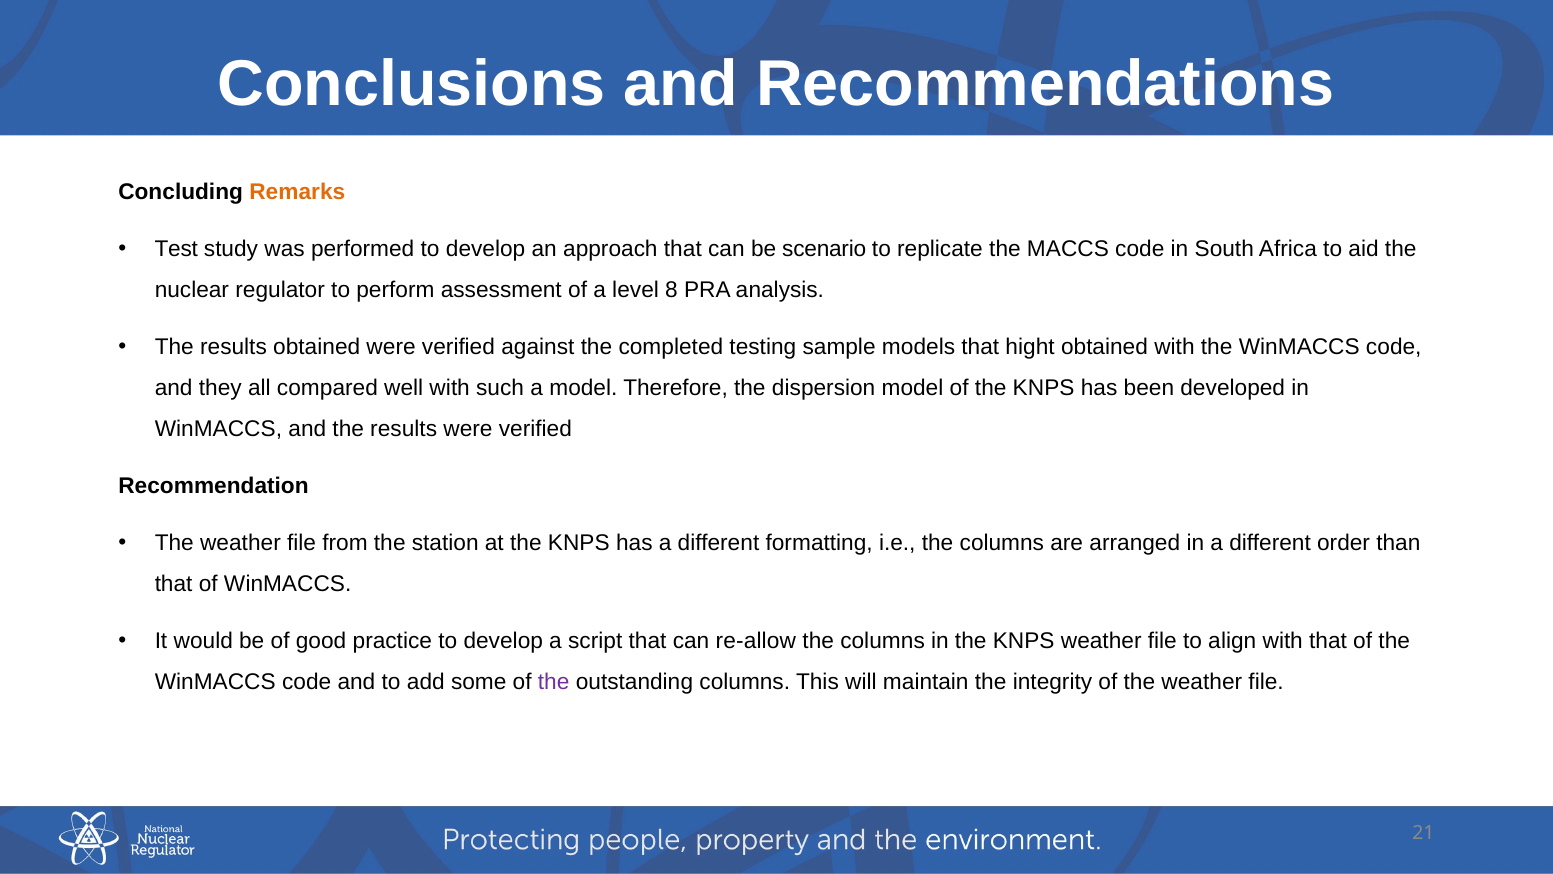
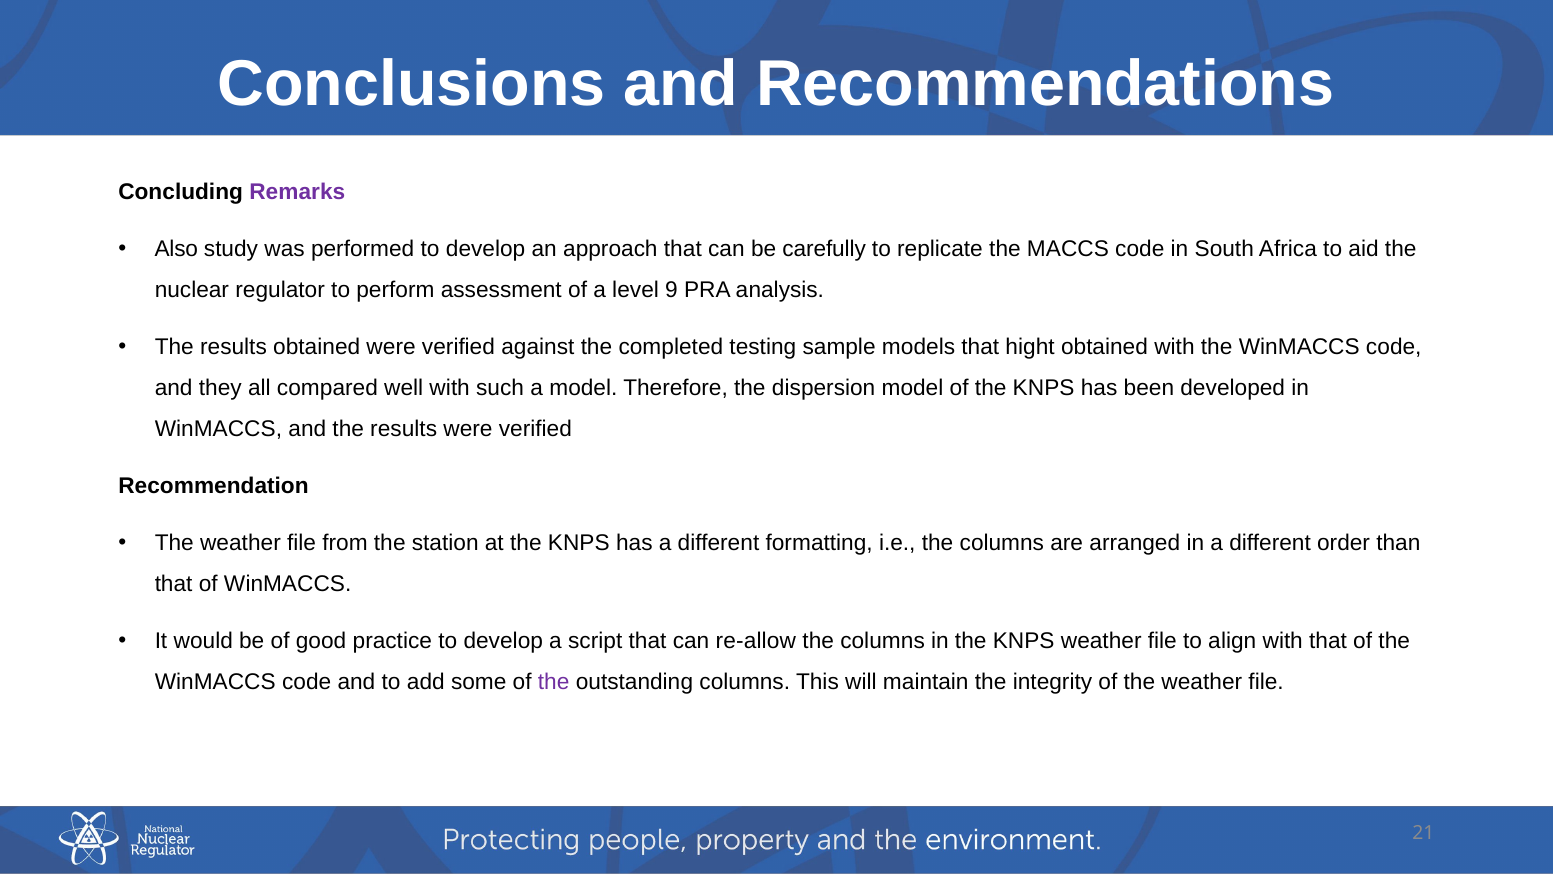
Remarks colour: orange -> purple
Test: Test -> Also
scenario: scenario -> carefully
8: 8 -> 9
